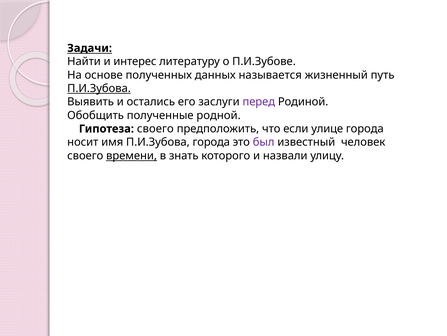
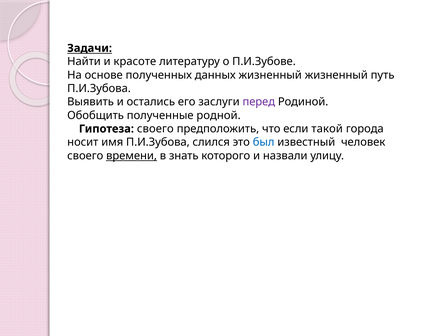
интерес: интерес -> красоте
данных называется: называется -> жизненный
П.И.Зубова at (99, 88) underline: present -> none
улице: улице -> такой
П.И.Зубова города: города -> слился
был colour: purple -> blue
